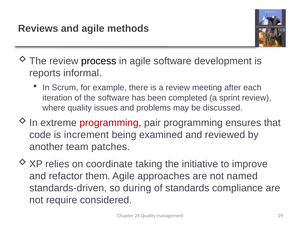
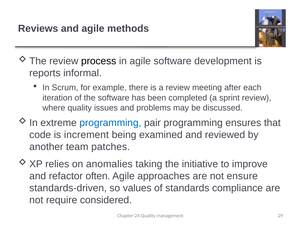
programming at (110, 123) colour: red -> blue
coordinate: coordinate -> anomalies
them: them -> often
named: named -> ensure
during: during -> values
